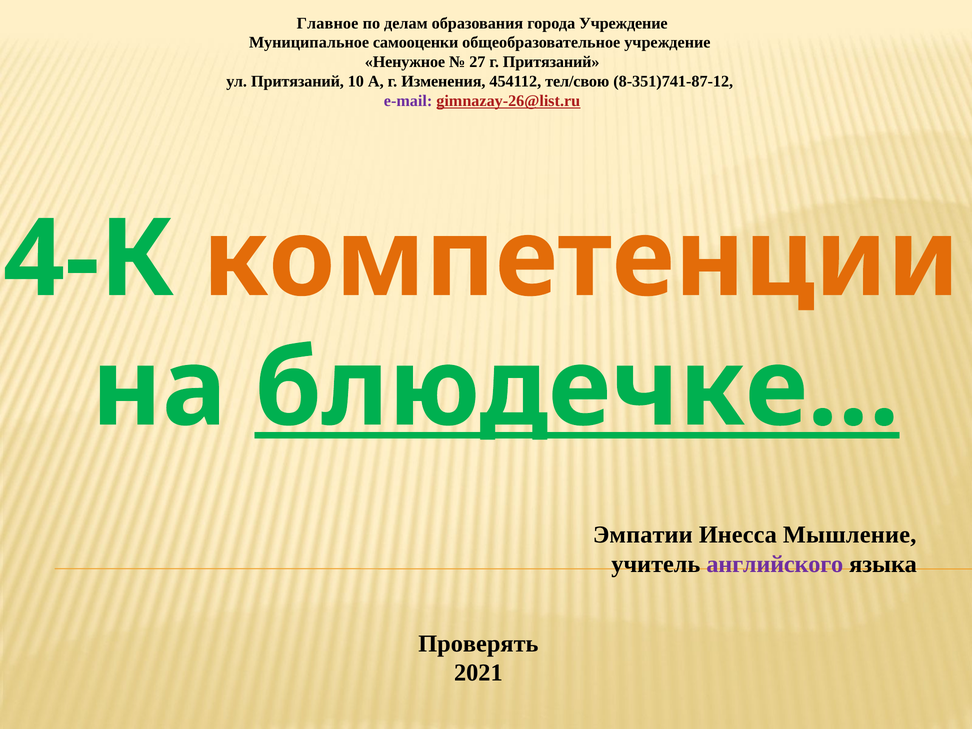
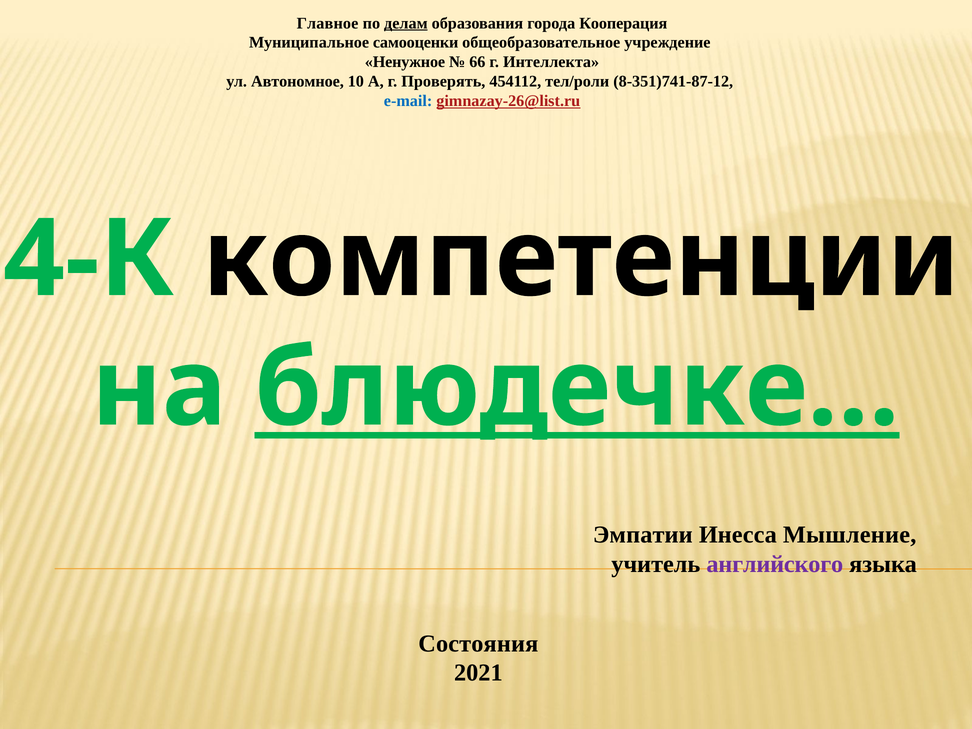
делам underline: none -> present
города Учреждение: Учреждение -> Кооперация
27: 27 -> 66
г Притязаний: Притязаний -> Интеллекта
ул Притязаний: Притязаний -> Автономное
Изменения: Изменения -> Проверять
тел/свою: тел/свою -> тел/роли
e-mail colour: purple -> blue
компетенции colour: orange -> black
Проверять: Проверять -> Состояния
